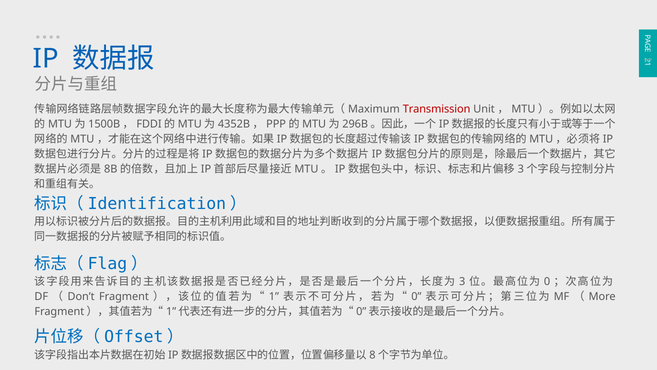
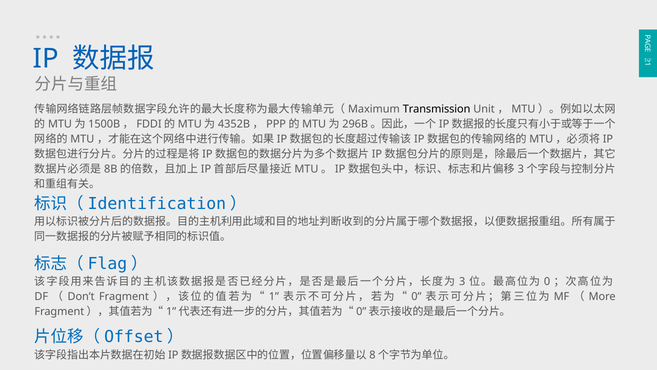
Transmission colour: red -> black
